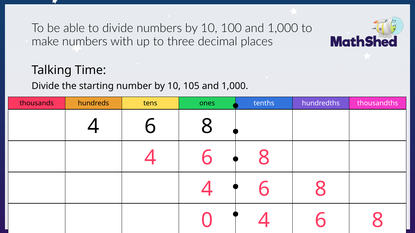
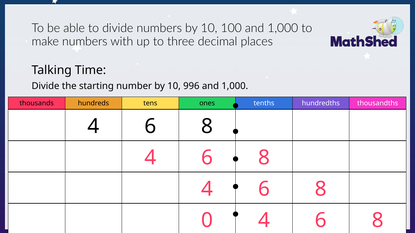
105: 105 -> 996
